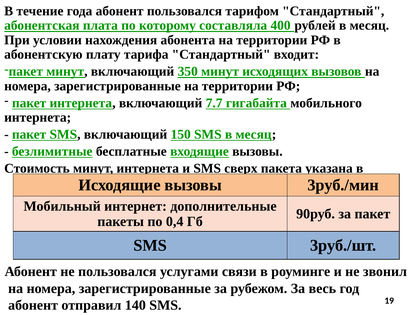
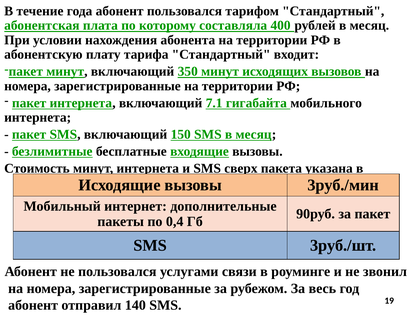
7.7: 7.7 -> 7.1
